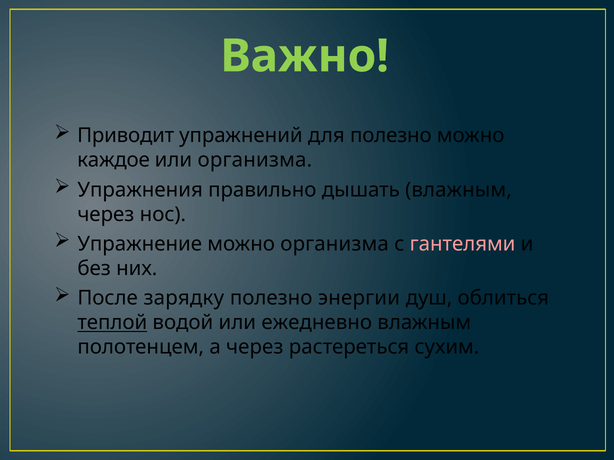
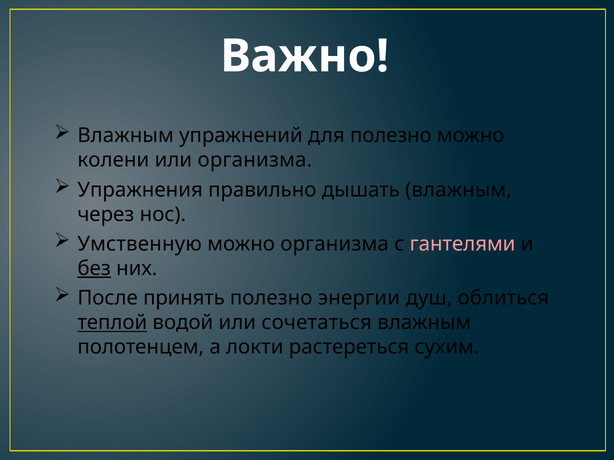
Важно colour: light green -> white
Приводит at (126, 136): Приводит -> Влажным
каждое: каждое -> колени
Упражнение: Упражнение -> Умственную
без underline: none -> present
зарядку: зарядку -> принять
ежедневно: ежедневно -> сочетаться
а через: через -> локти
